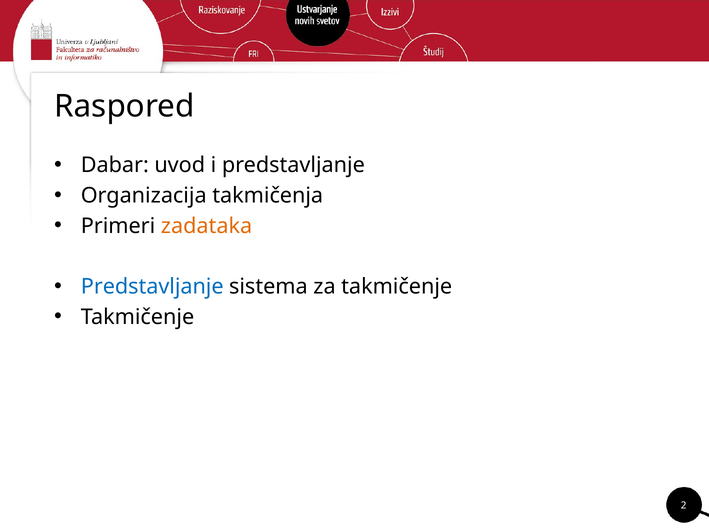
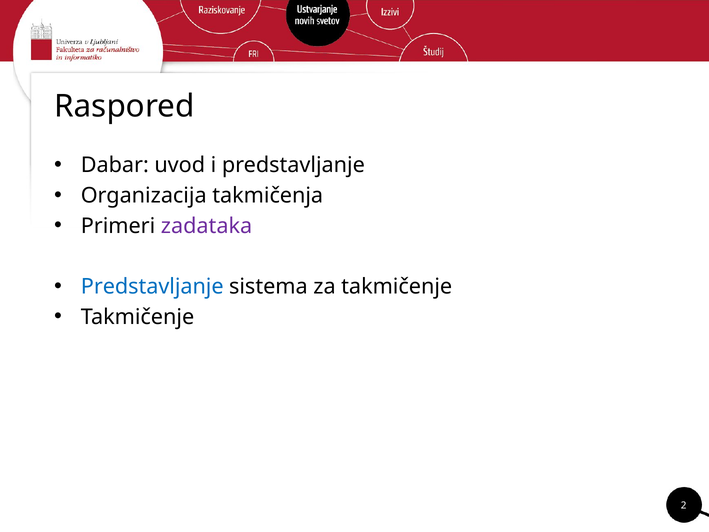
zadataka colour: orange -> purple
